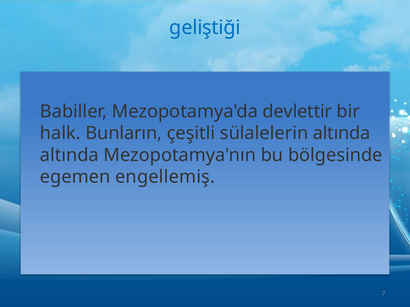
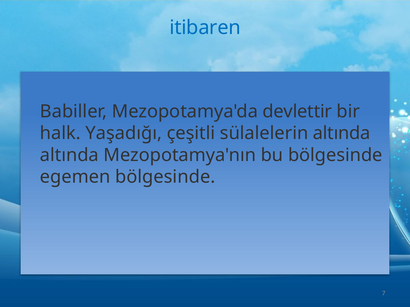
geliştiği: geliştiği -> itibaren
Bunların: Bunların -> Yaşadığı
egemen engellemiş: engellemiş -> bölgesinde
